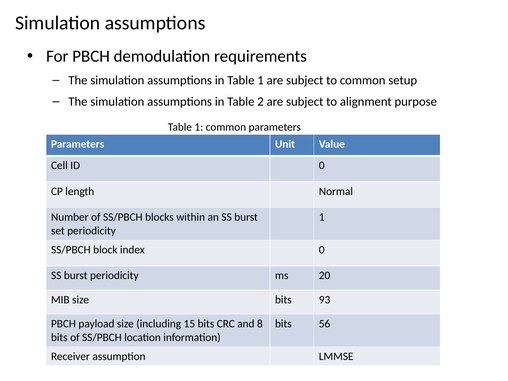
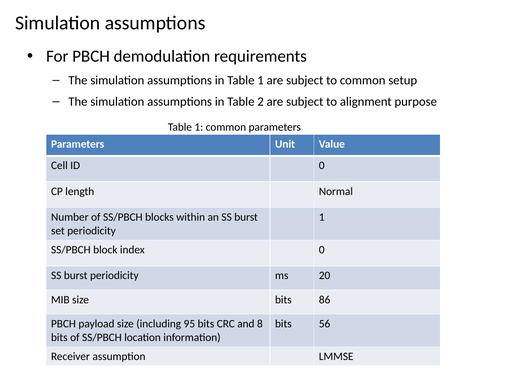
93: 93 -> 86
15: 15 -> 95
